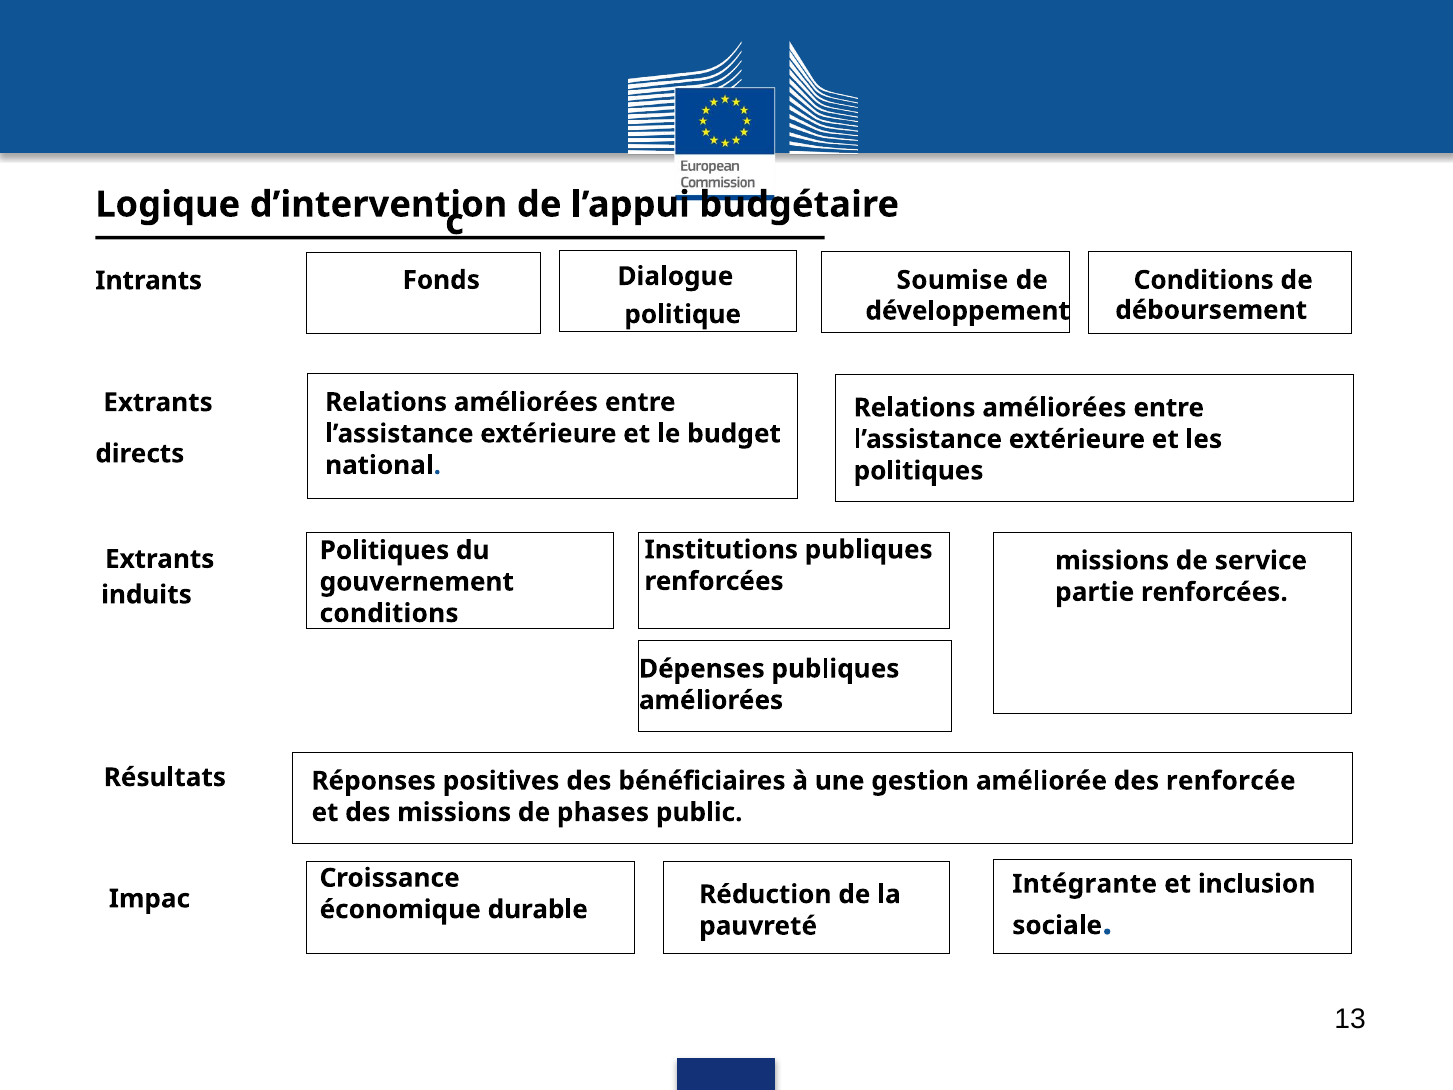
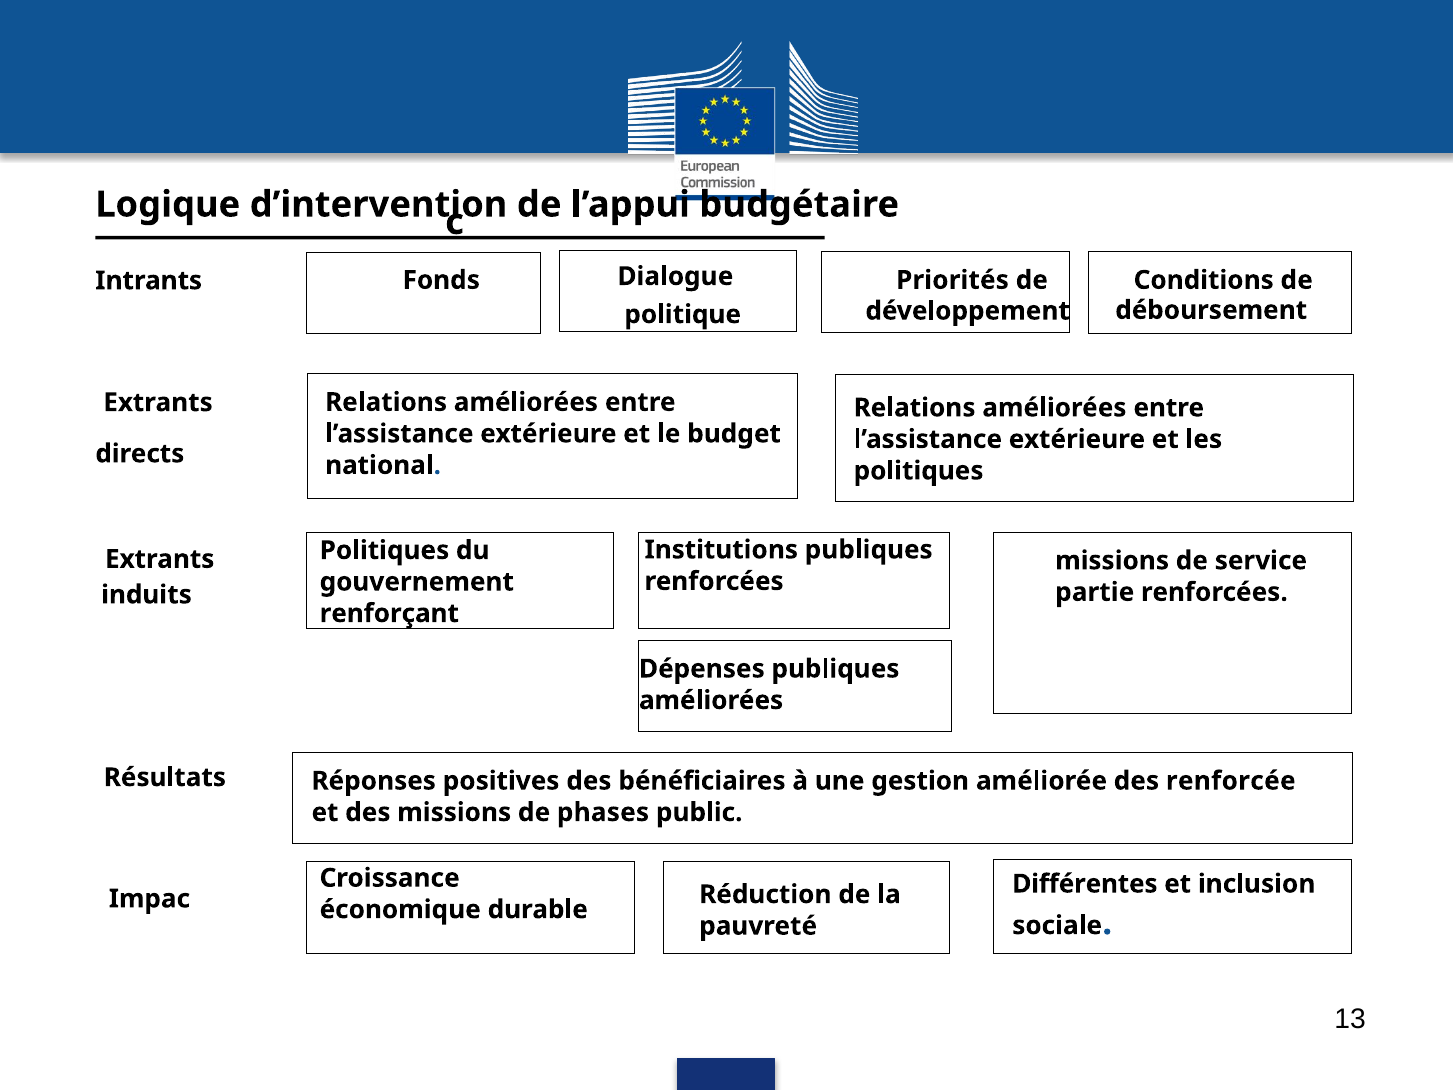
Soumise: Soumise -> Priorités
conditions at (389, 613): conditions -> renforçant
Intégrante: Intégrante -> Différentes
